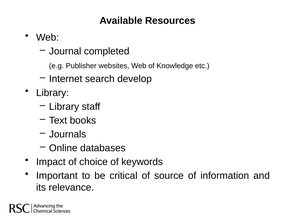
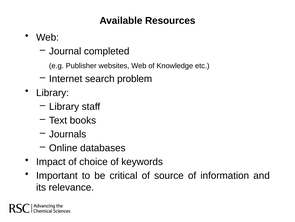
develop: develop -> problem
